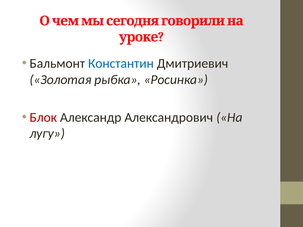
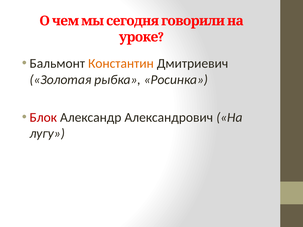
Константин colour: blue -> orange
